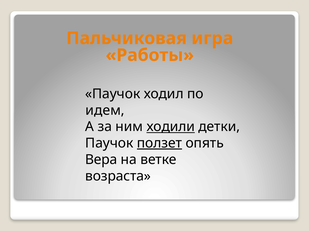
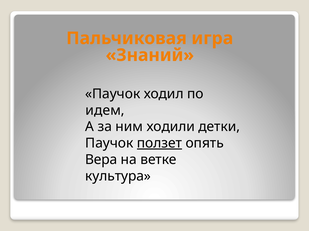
Работы: Работы -> Знаний
ходили underline: present -> none
возраста: возраста -> культура
